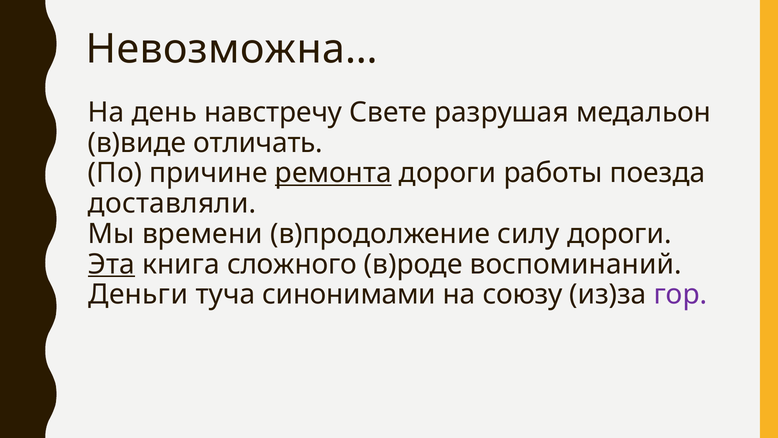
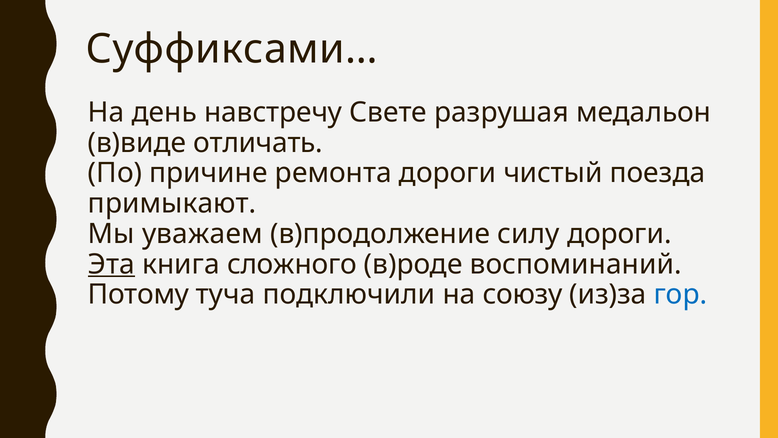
Невозможна…: Невозможна… -> Суффиксами…
ремонта underline: present -> none
работы: работы -> чистый
доставляли: доставляли -> примыкают
времени: времени -> уважаем
Деньги: Деньги -> Потому
синонимами: синонимами -> подключили
гор colour: purple -> blue
